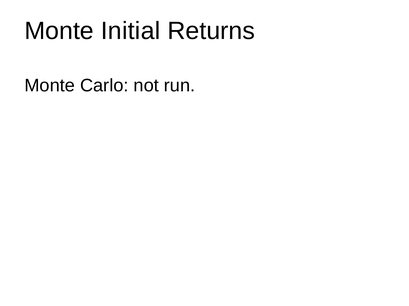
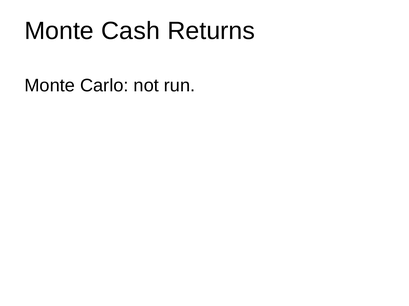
Initial: Initial -> Cash
